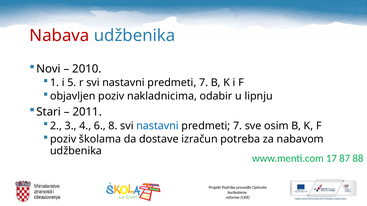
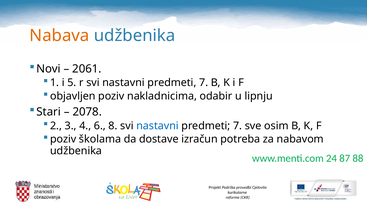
Nabava colour: red -> orange
2010: 2010 -> 2061
2011: 2011 -> 2078
17: 17 -> 24
